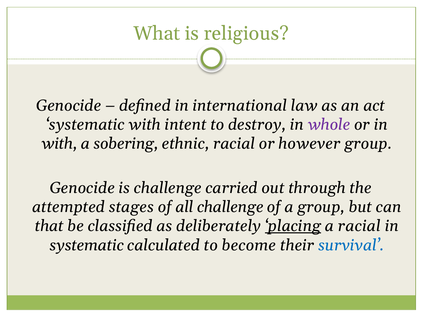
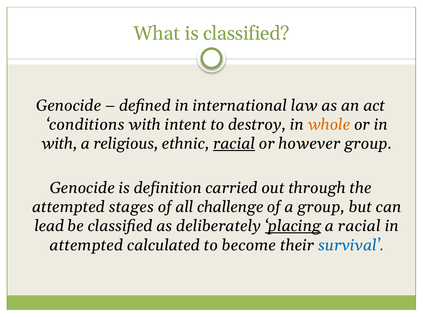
is religious: religious -> classified
systematic at (85, 125): systematic -> conditions
whole colour: purple -> orange
sobering: sobering -> religious
racial at (234, 144) underline: none -> present
is challenge: challenge -> definition
that: that -> lead
systematic at (87, 245): systematic -> attempted
